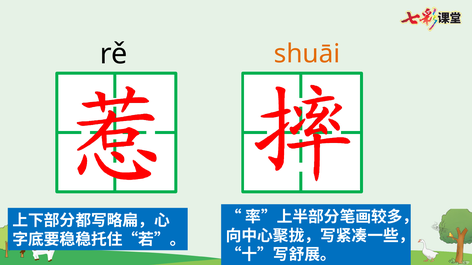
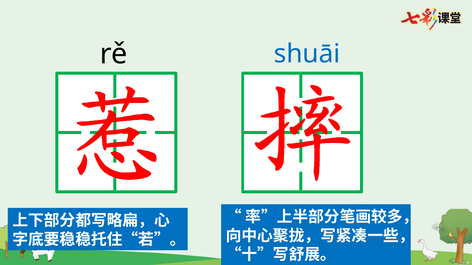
shuāi colour: orange -> blue
